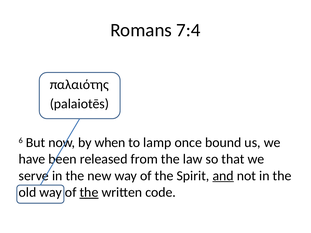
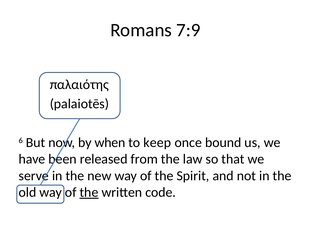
7:4: 7:4 -> 7:9
lamp: lamp -> keep
and underline: present -> none
